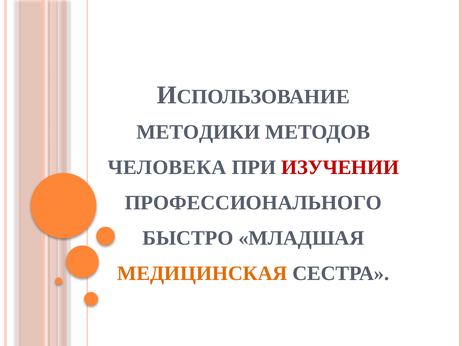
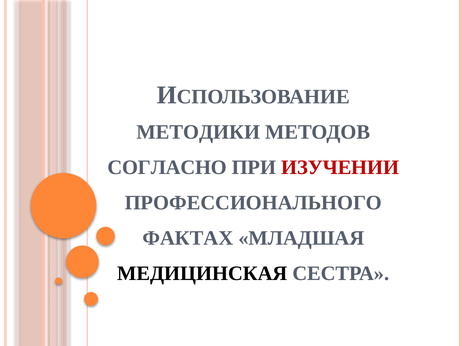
ЧЕЛОВЕКА: ЧЕЛОВЕКА -> СОГЛАСНО
БЫСТРО: БЫСТРО -> ФАКТАХ
МЕДИЦИНСКАЯ colour: orange -> black
